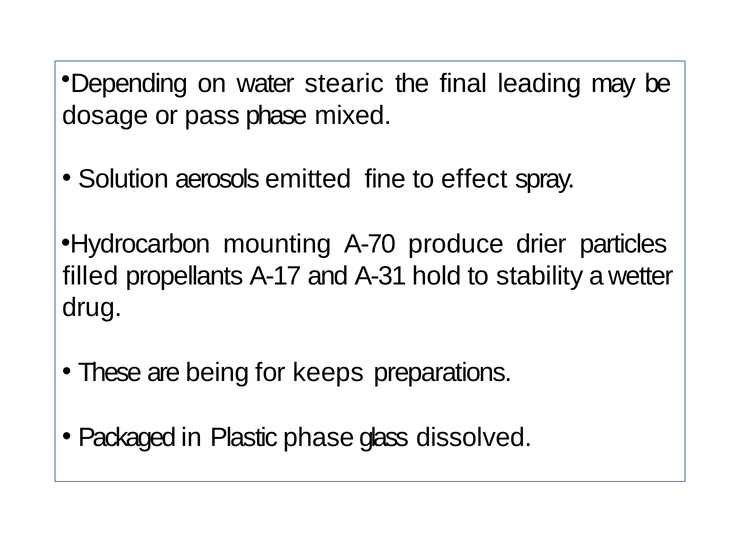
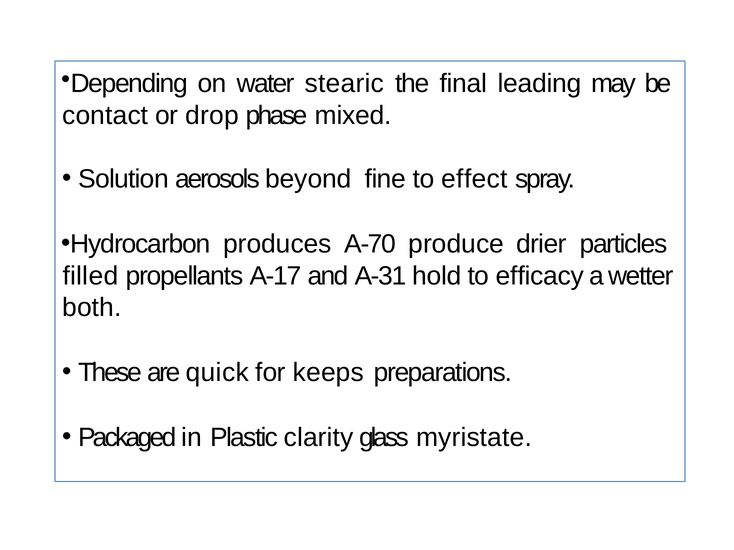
dosage: dosage -> contact
pass: pass -> drop
emitted: emitted -> beyond
mounting: mounting -> produces
stability: stability -> efficacy
drug: drug -> both
being: being -> quick
Plastic phase: phase -> clarity
dissolved: dissolved -> myristate
